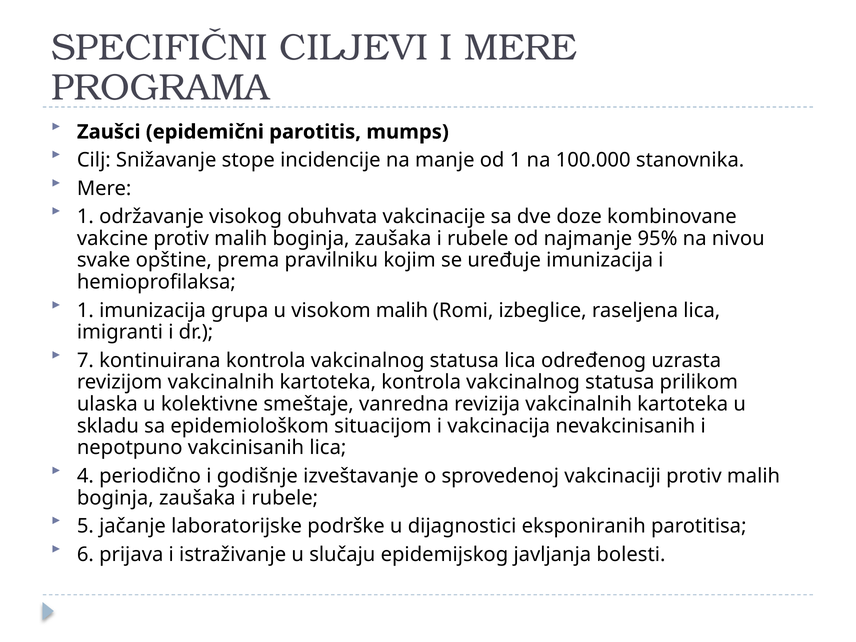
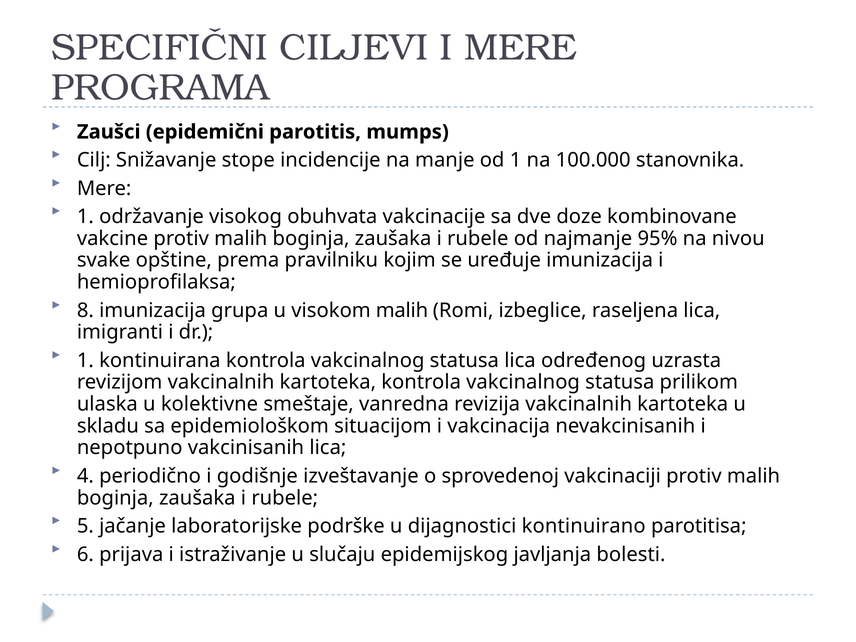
1 at (85, 310): 1 -> 8
7 at (85, 360): 7 -> 1
eksponiranih: eksponiranih -> kontinuirano
